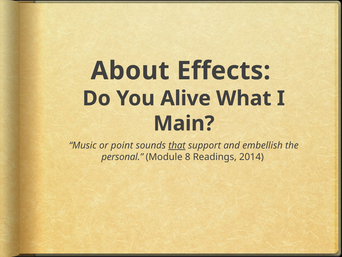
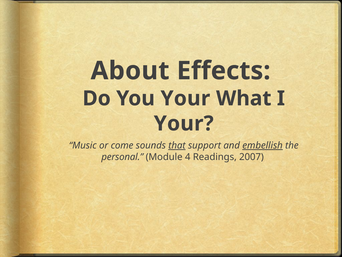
You Alive: Alive -> Your
Main at (184, 123): Main -> Your
point: point -> come
embellish underline: none -> present
8: 8 -> 4
2014: 2014 -> 2007
